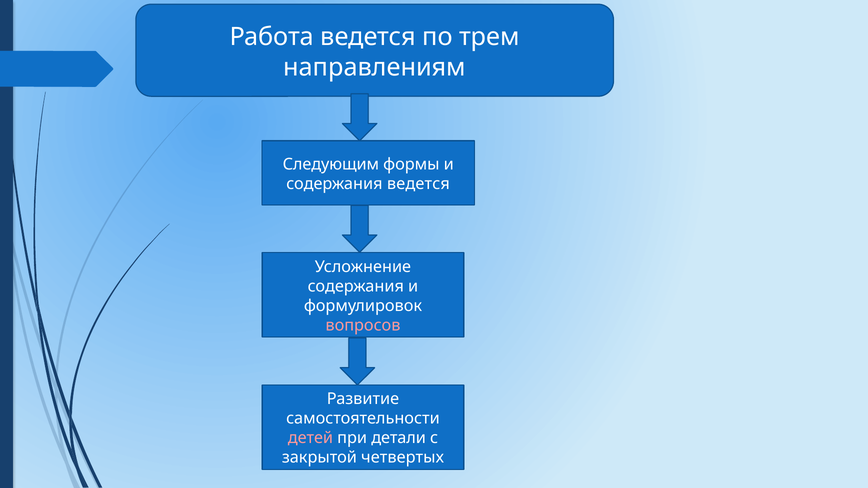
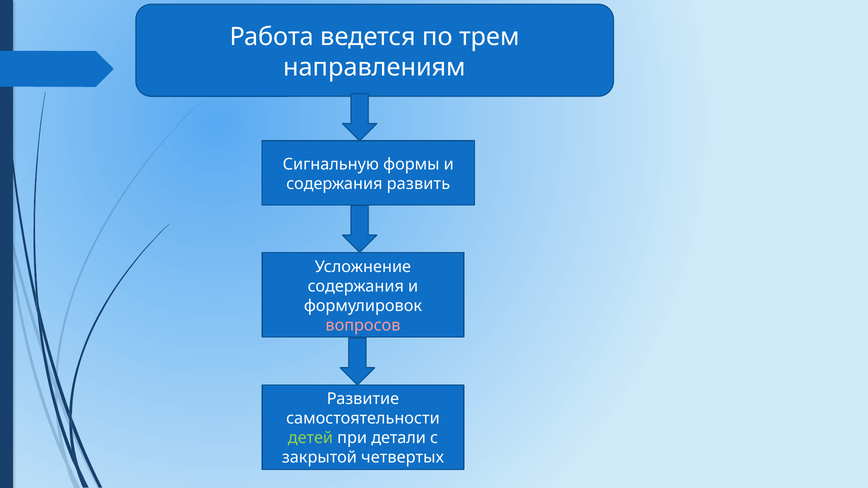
Следующим: Следующим -> Сигнальную
содержания ведется: ведется -> развить
детей colour: pink -> light green
